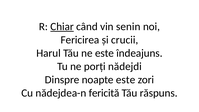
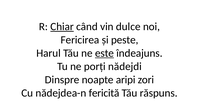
senin: senin -> dulce
crucii: crucii -> peste
este at (104, 53) underline: none -> present
noapte este: este -> aripi
